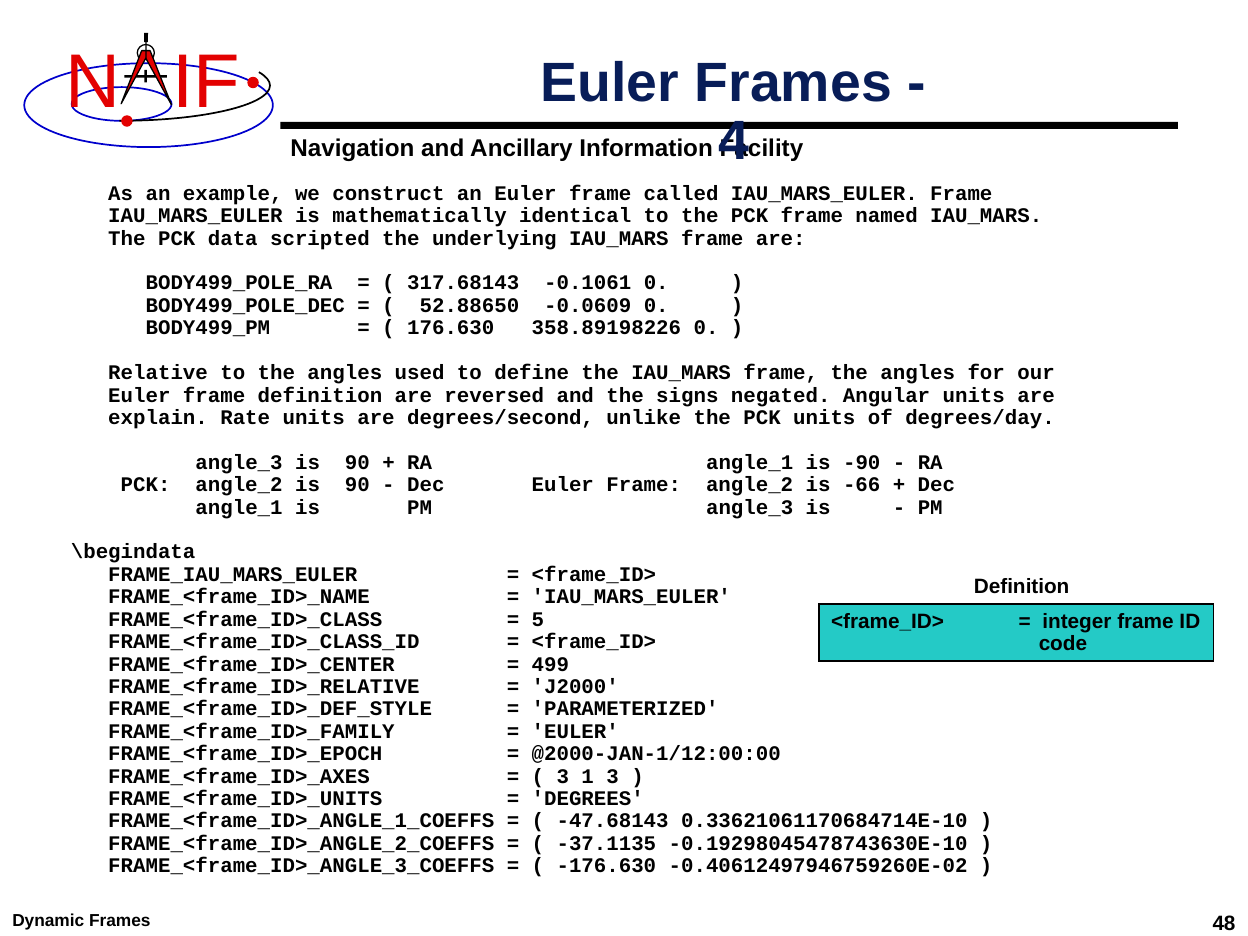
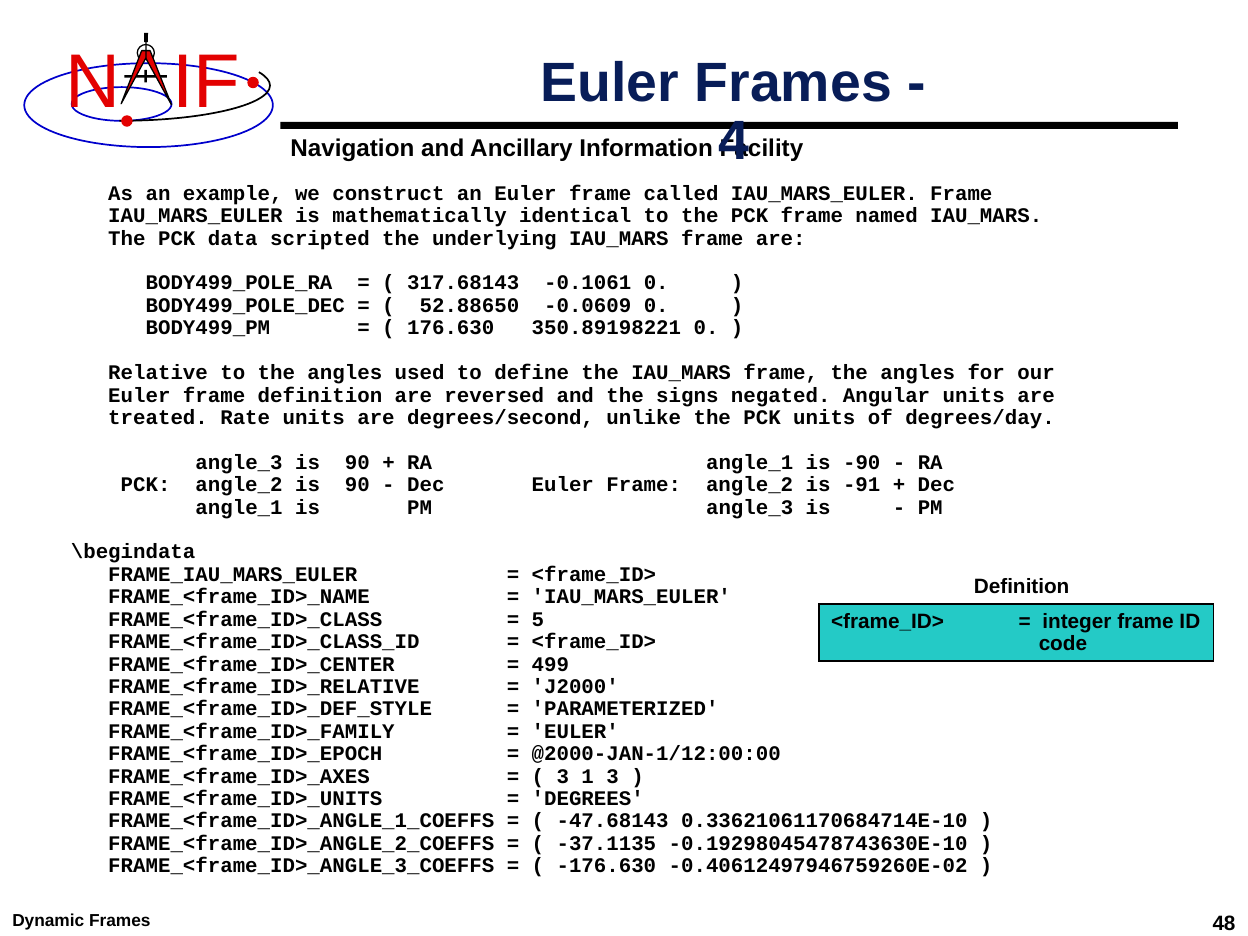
358.89198226: 358.89198226 -> 350.89198221
explain: explain -> treated
-66: -66 -> -91
